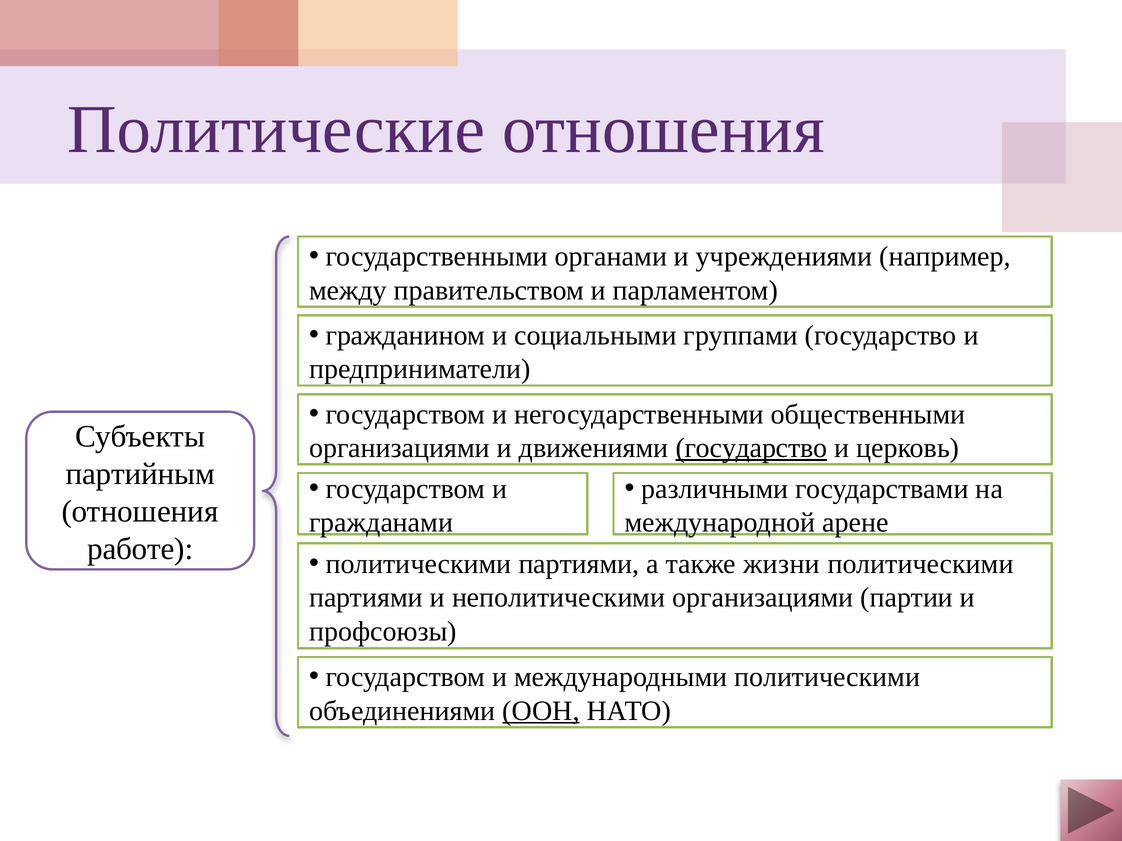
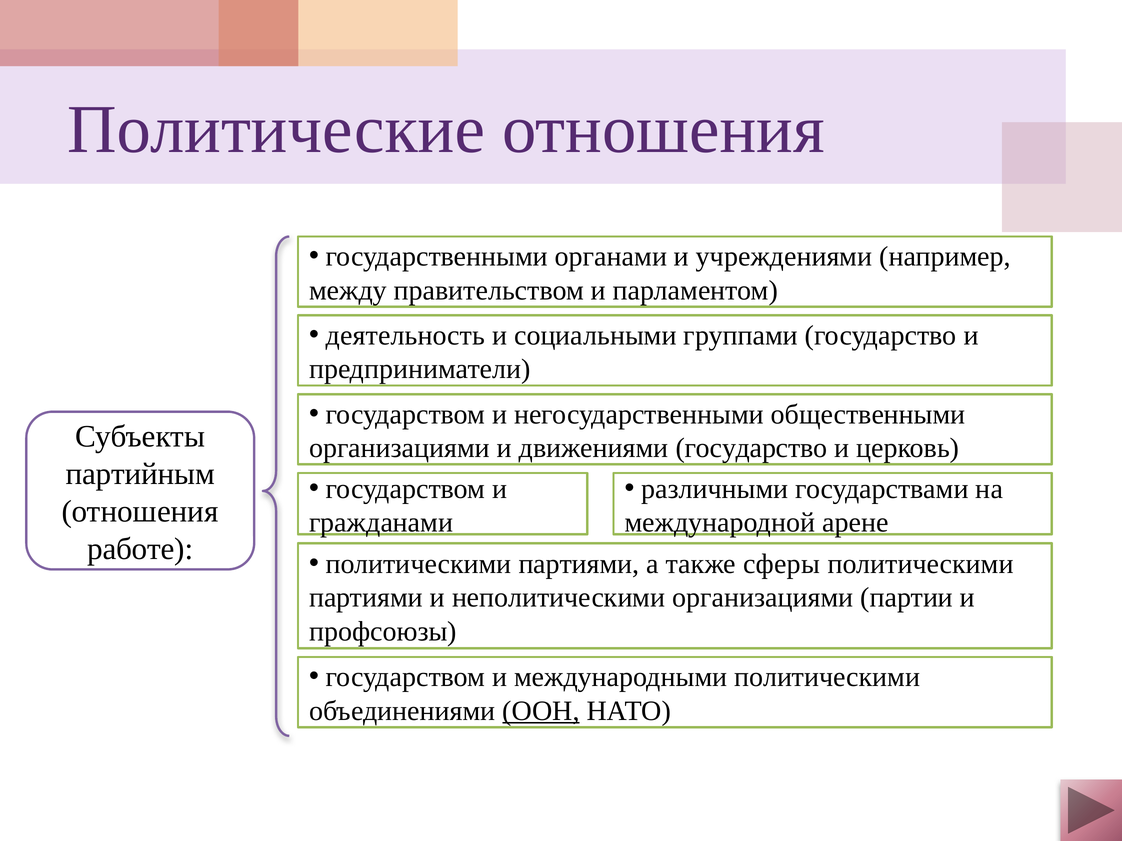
гражданином: гражданином -> деятельность
государство at (751, 448) underline: present -> none
жизни: жизни -> сферы
